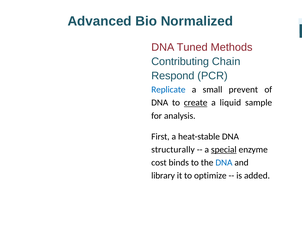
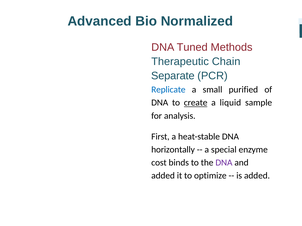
Contributing: Contributing -> Therapeutic
Respond: Respond -> Separate
prevent: prevent -> purified
structurally: structurally -> horizontally
special underline: present -> none
DNA at (224, 163) colour: blue -> purple
library at (163, 176): library -> added
